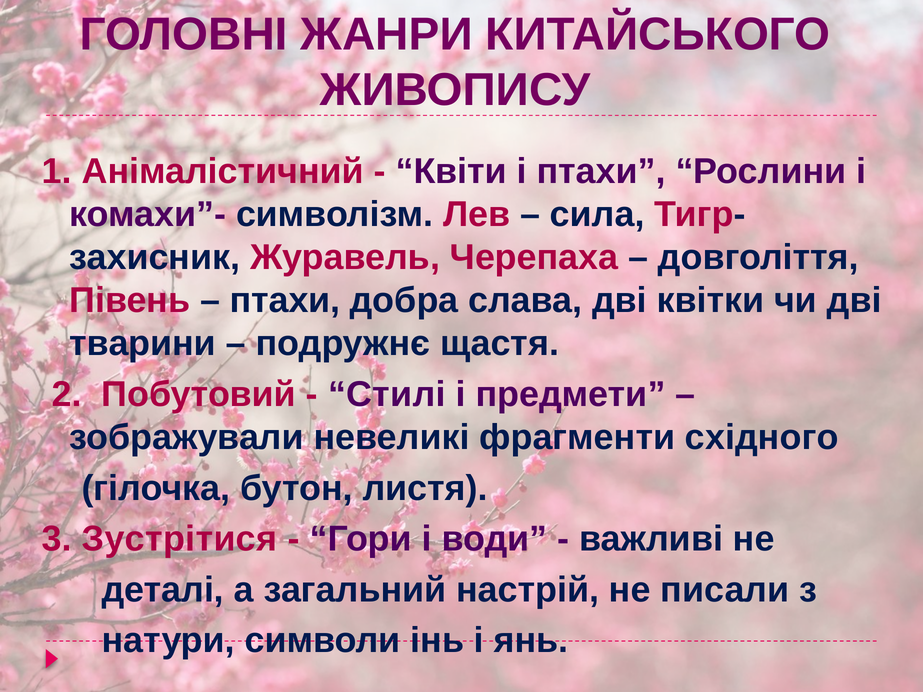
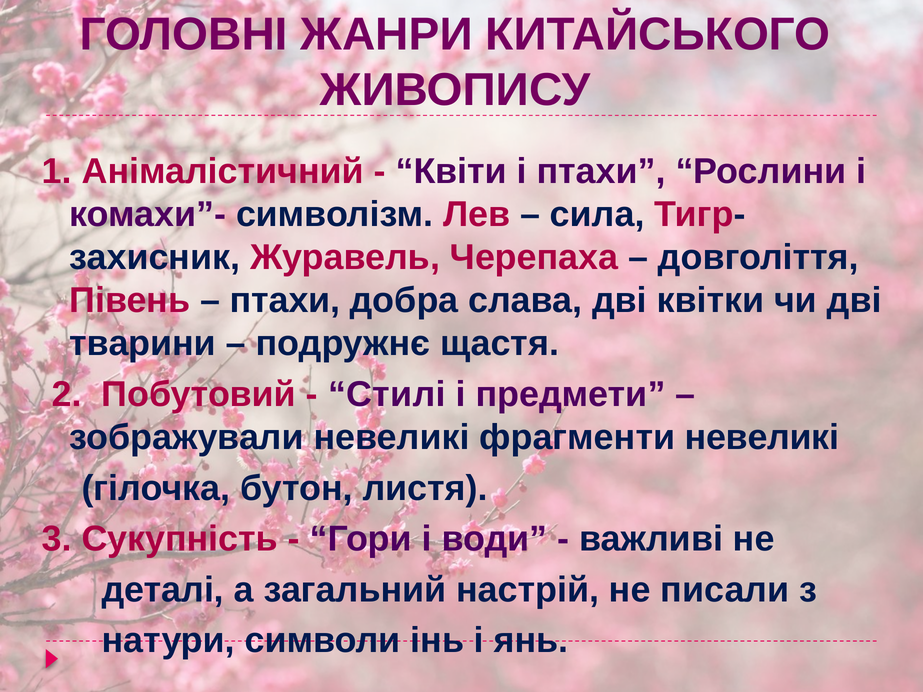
фрагменти східного: східного -> невеликі
Зустрітися: Зустрітися -> Сукупність
